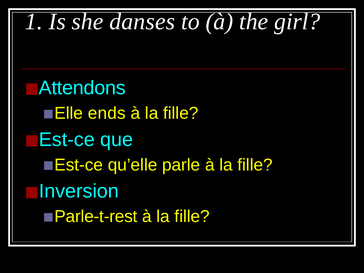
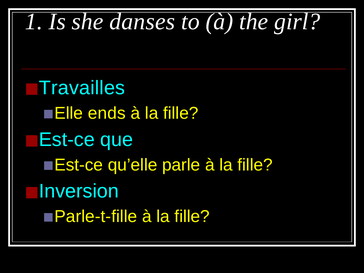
Attendons: Attendons -> Travailles
Parle-t-rest: Parle-t-rest -> Parle-t-fille
